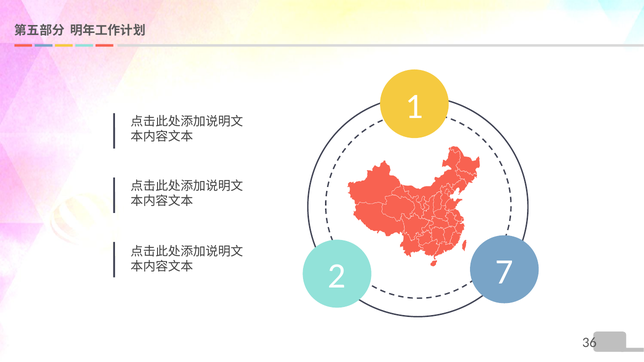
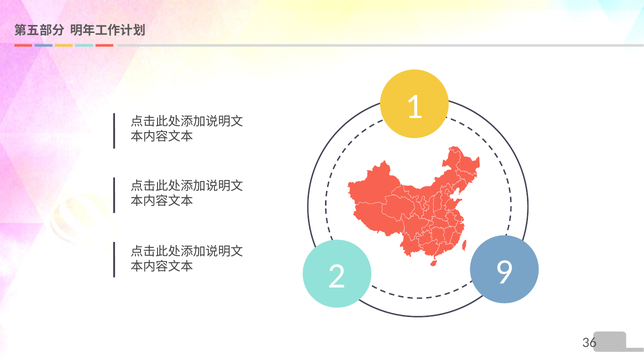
7: 7 -> 9
